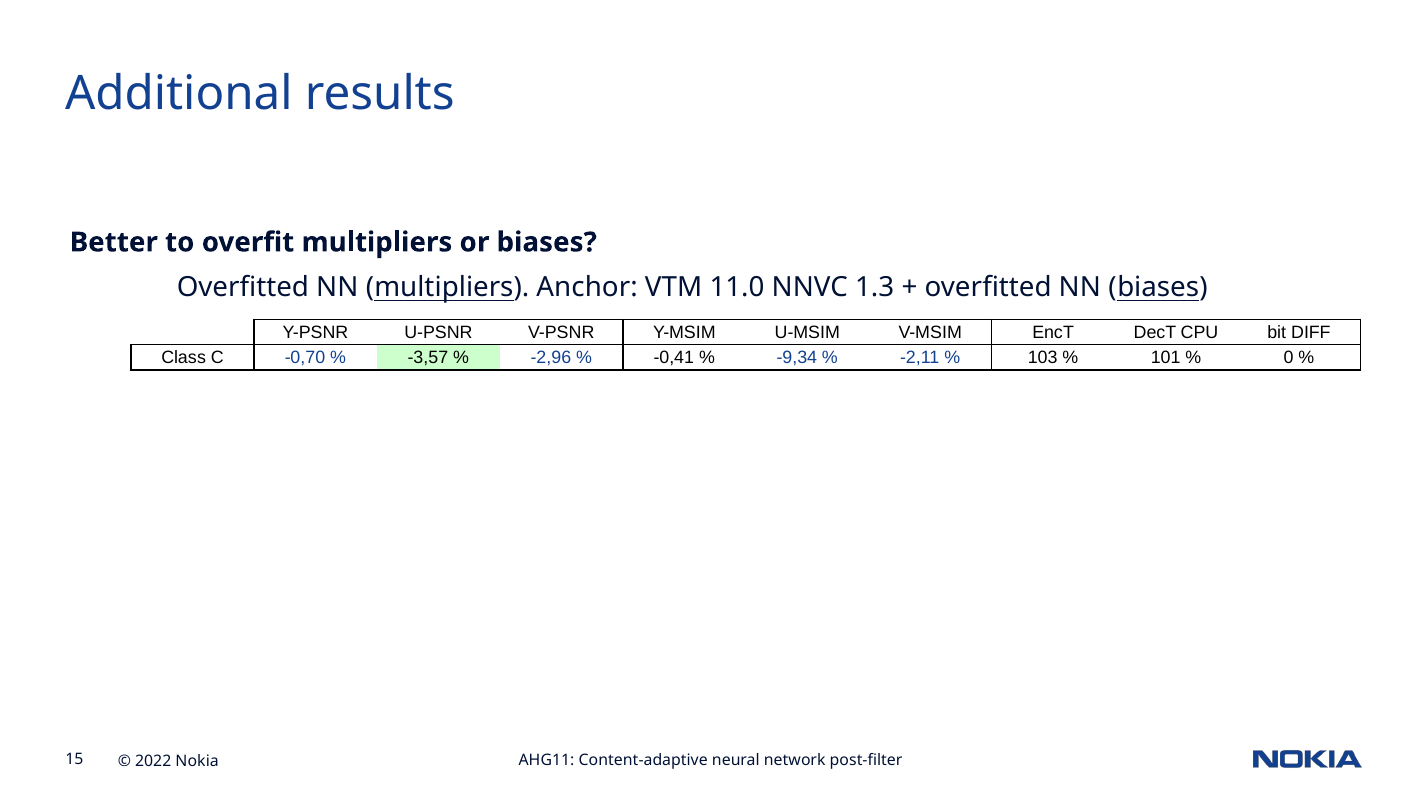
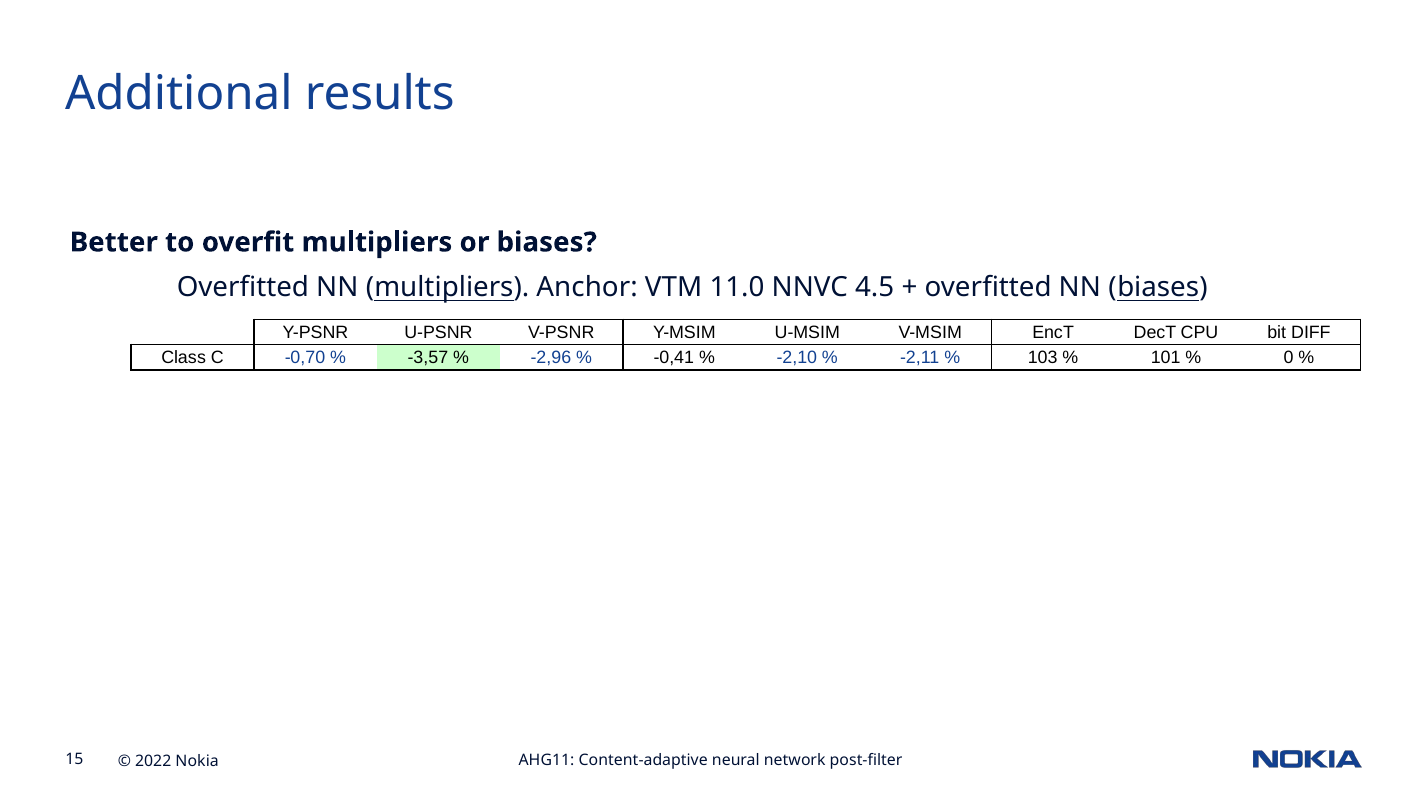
1.3: 1.3 -> 4.5
-9,34: -9,34 -> -2,10
